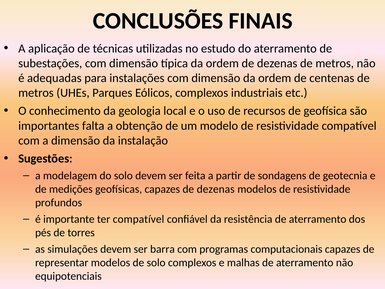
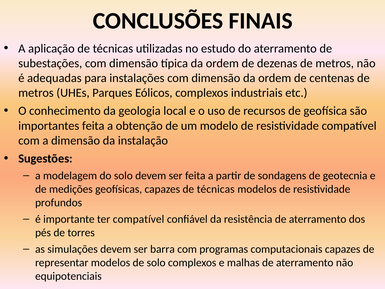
importantes falta: falta -> feita
capazes de dezenas: dezenas -> técnicas
